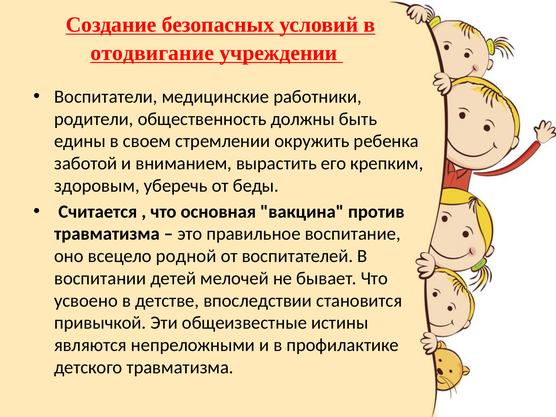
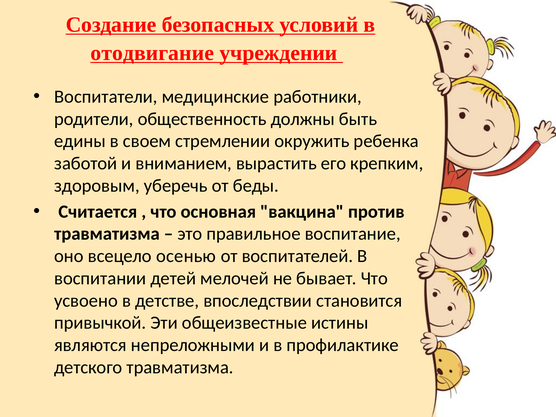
родной: родной -> осенью
